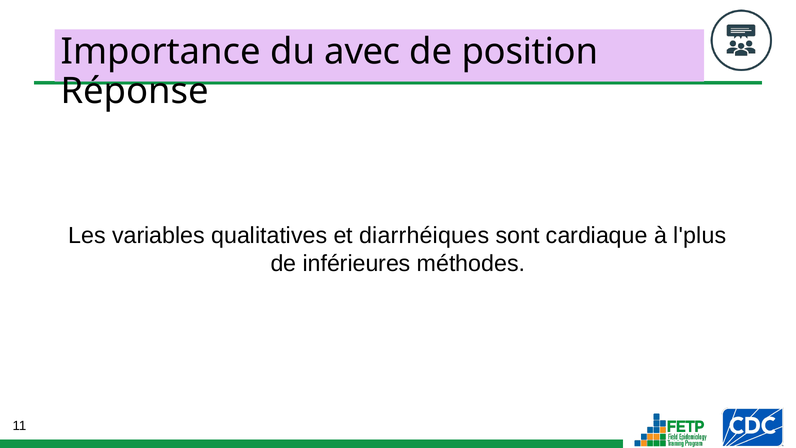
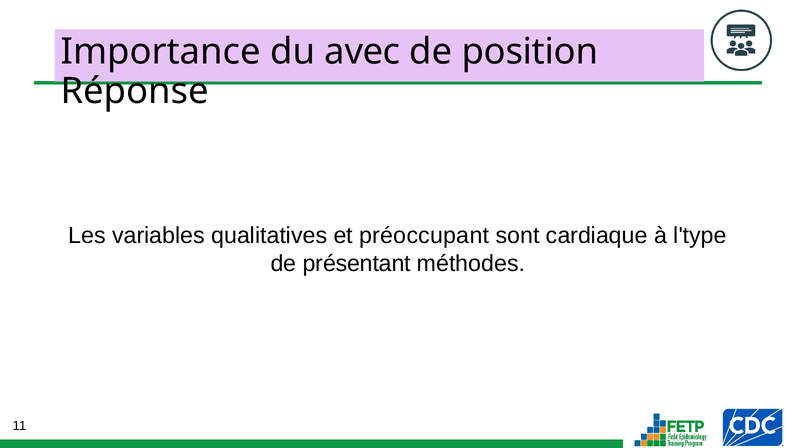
diarrhéiques: diarrhéiques -> préoccupant
l'plus: l'plus -> l'type
inférieures: inférieures -> présentant
